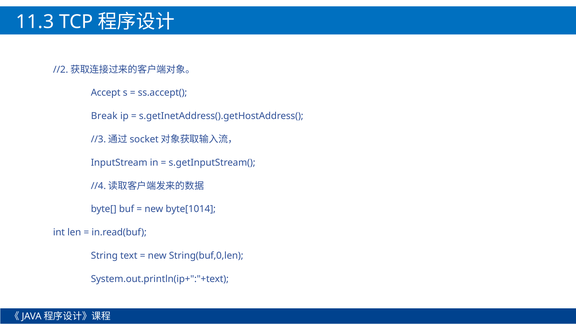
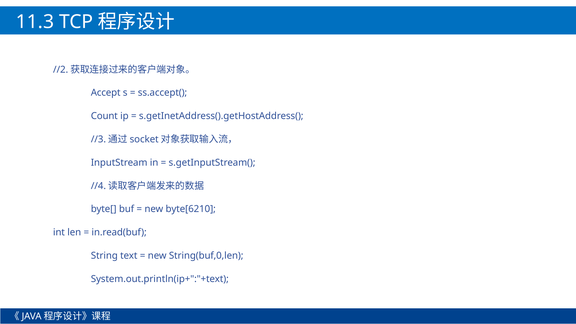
Break: Break -> Count
byte[1014: byte[1014 -> byte[6210
